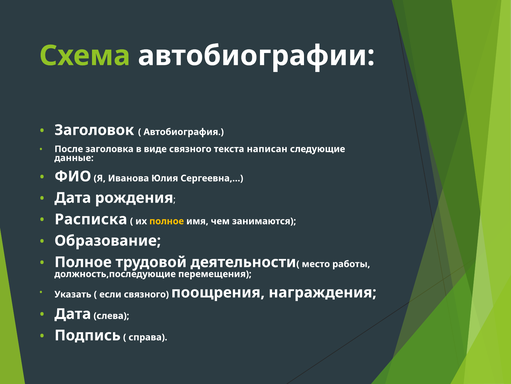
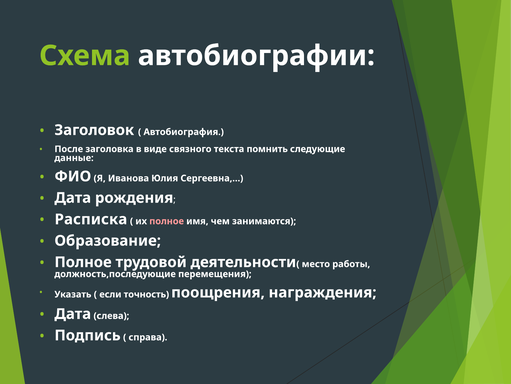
написан: написан -> помнить
полное at (167, 221) colour: yellow -> pink
если связного: связного -> точность
